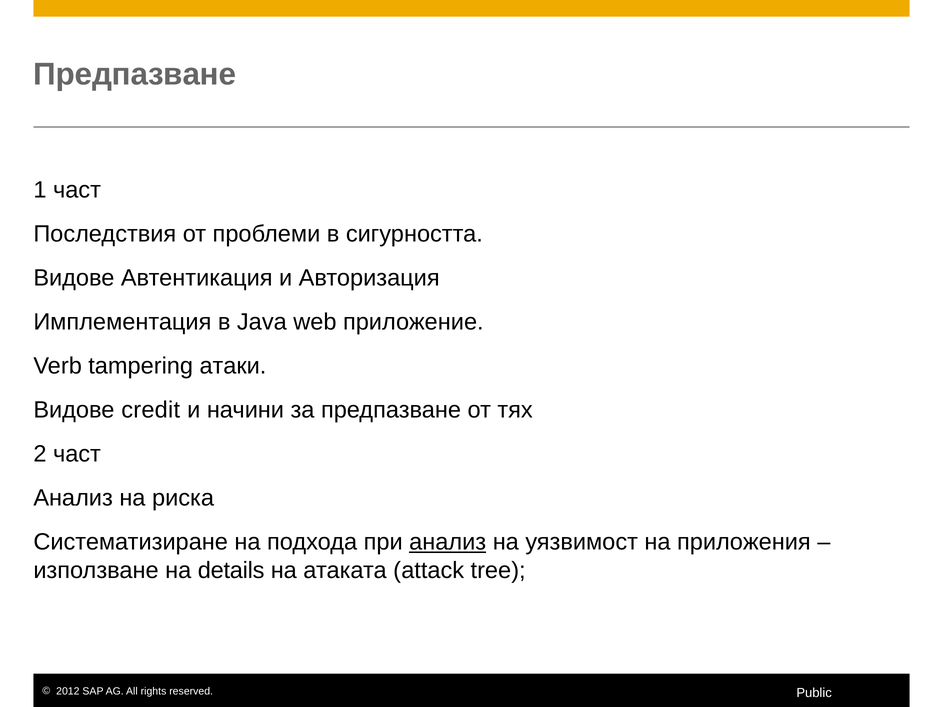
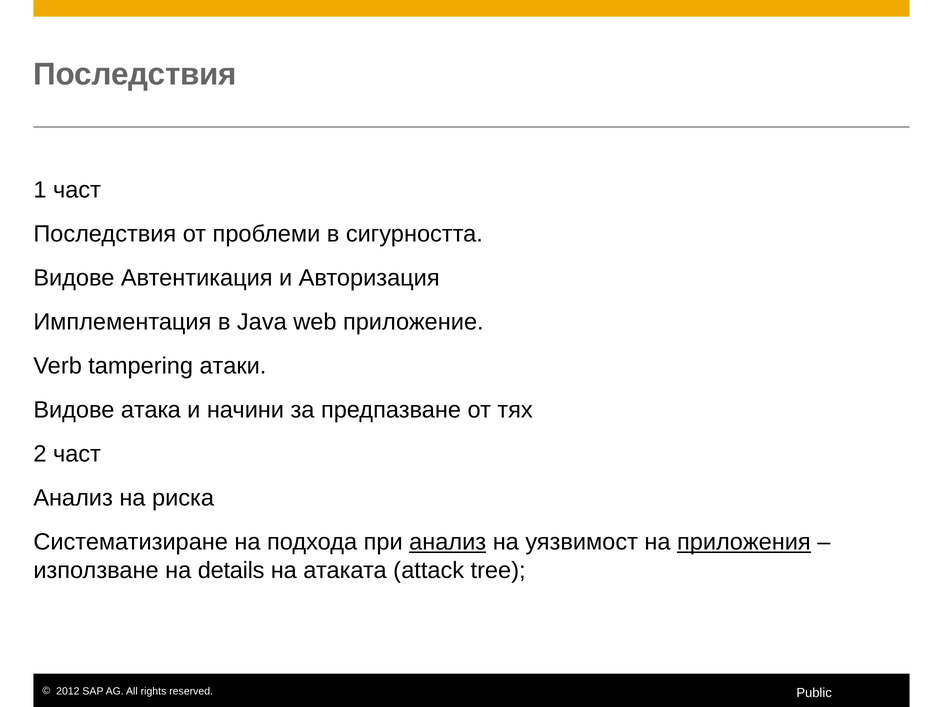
Предпазване at (135, 75): Предпазване -> Последствия
credit: credit -> атака
приложения underline: none -> present
